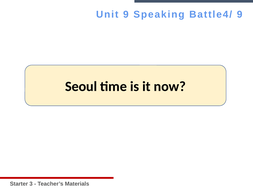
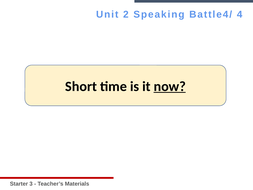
Unit 9: 9 -> 2
Battle4/ 9: 9 -> 4
Seoul: Seoul -> Short
now underline: none -> present
